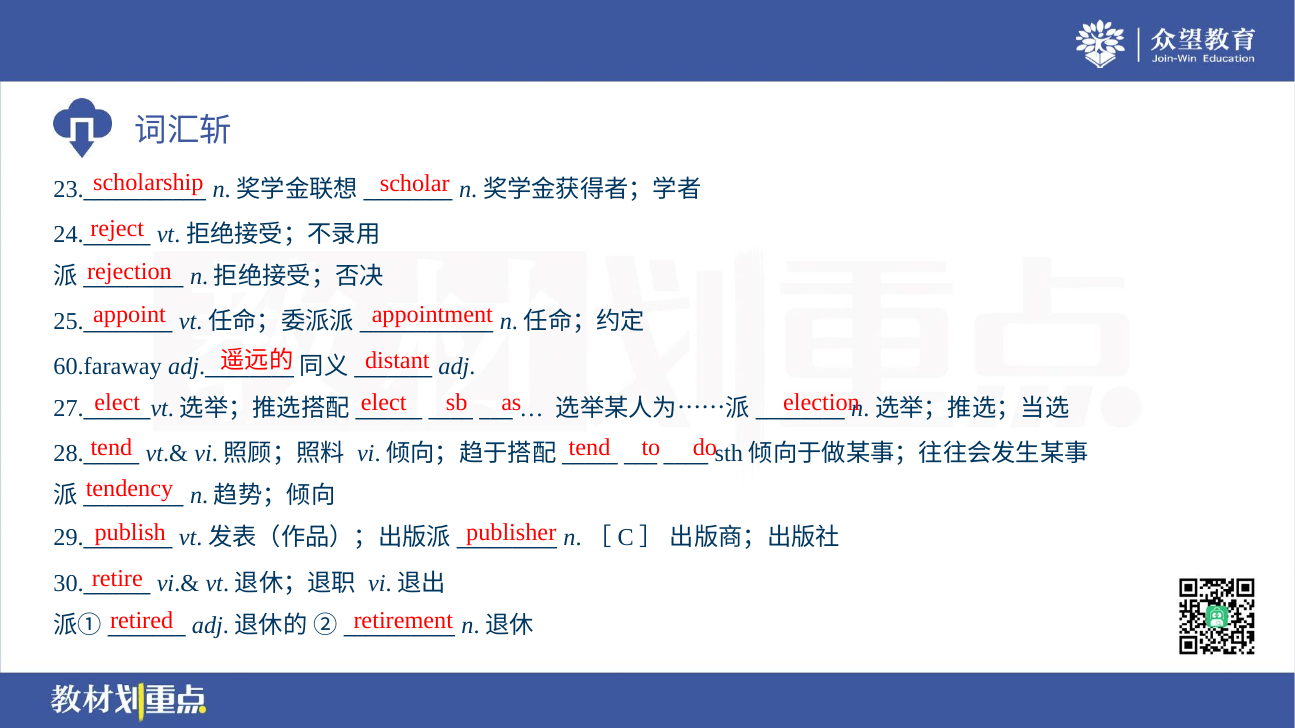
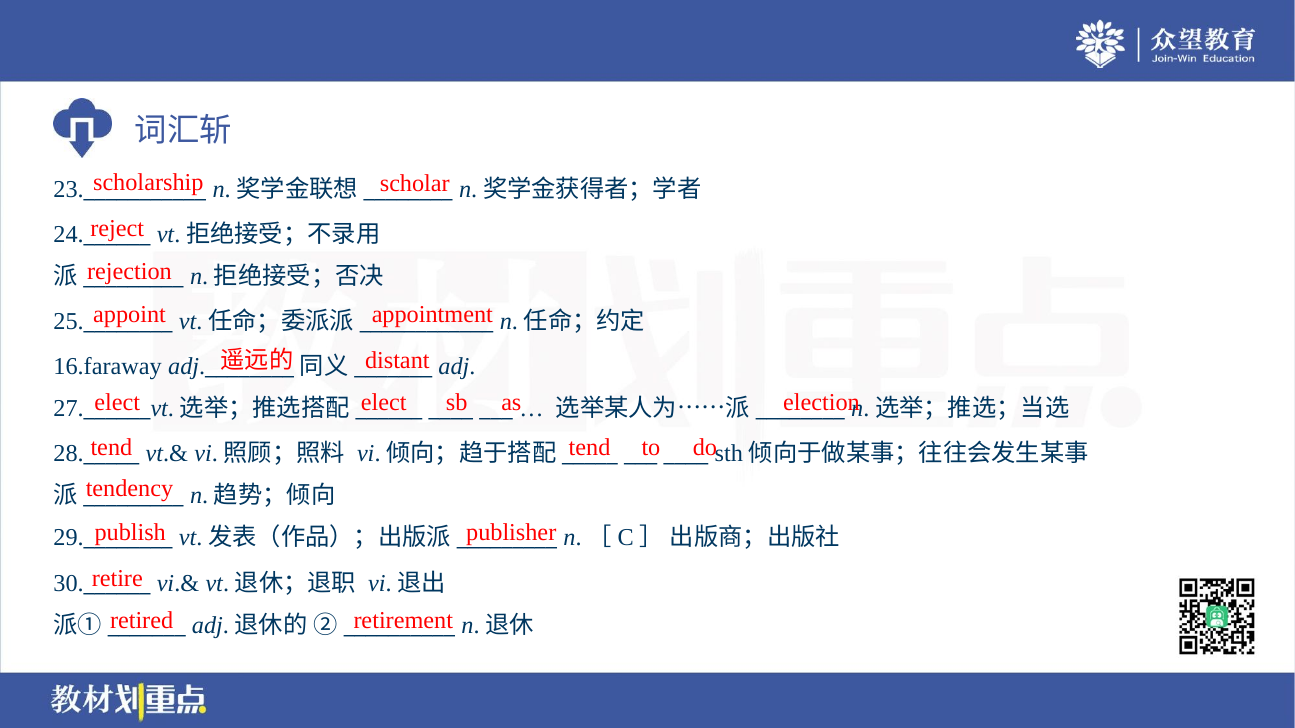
60.faraway: 60.faraway -> 16.faraway
